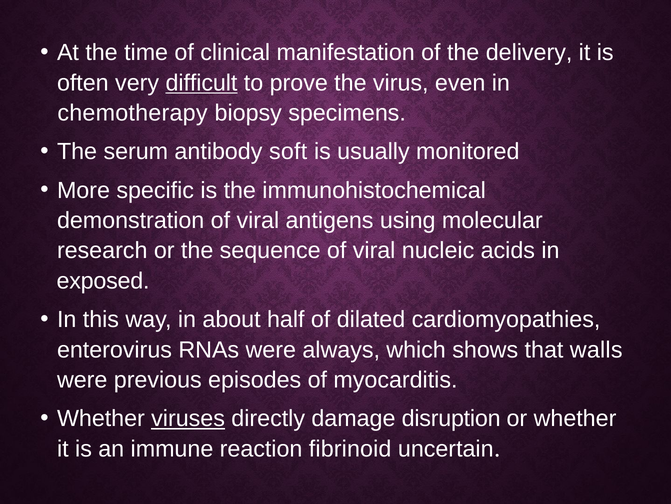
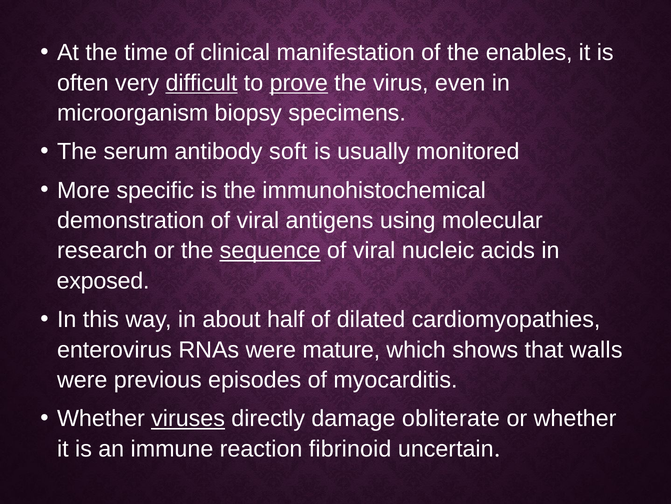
delivery: delivery -> enables
prove underline: none -> present
chemotherapy: chemotherapy -> microorganism
sequence underline: none -> present
always: always -> mature
disruption: disruption -> obliterate
